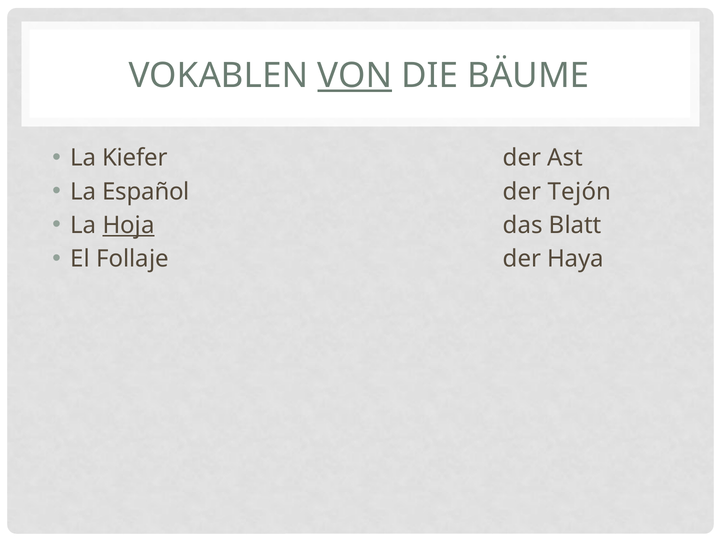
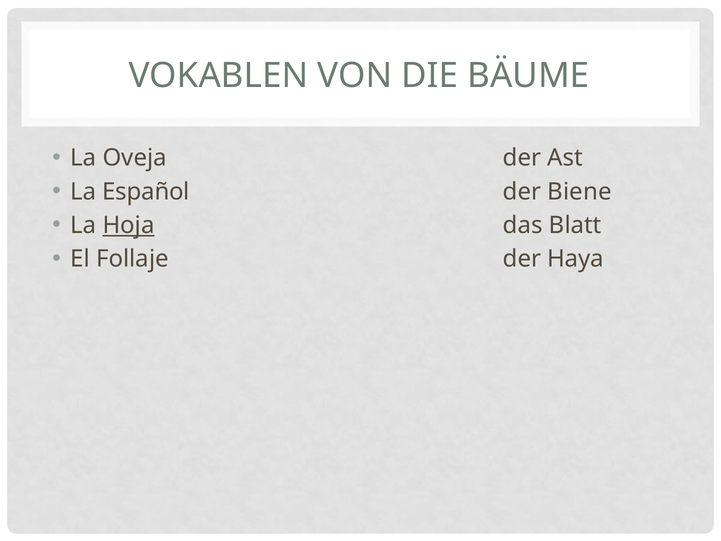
VON underline: present -> none
Kiefer: Kiefer -> Oveja
Tejón: Tejón -> Biene
